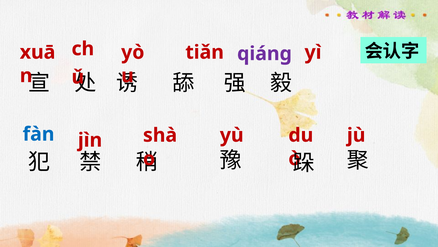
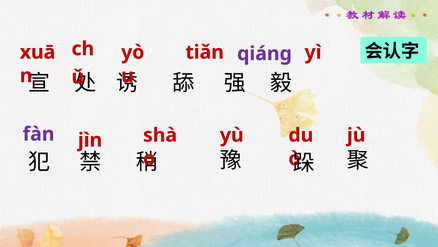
fàn colour: blue -> purple
